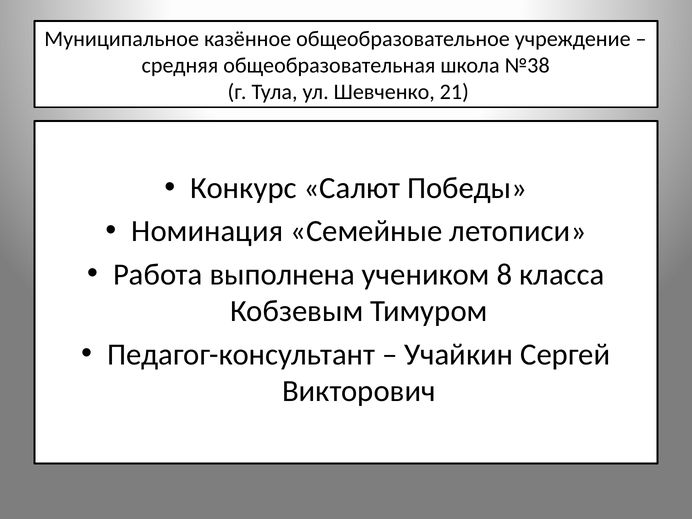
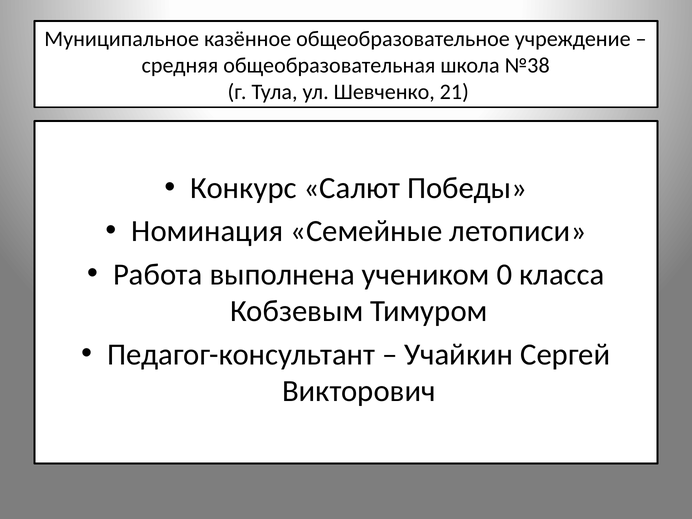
8: 8 -> 0
